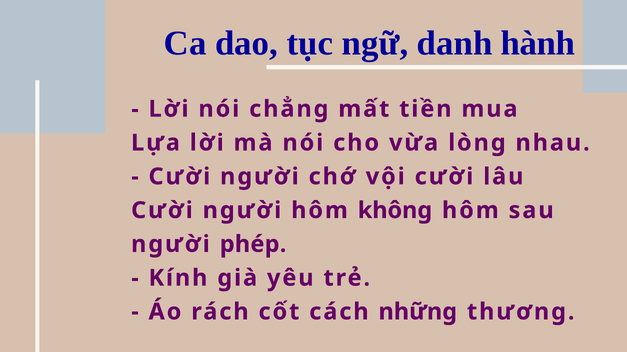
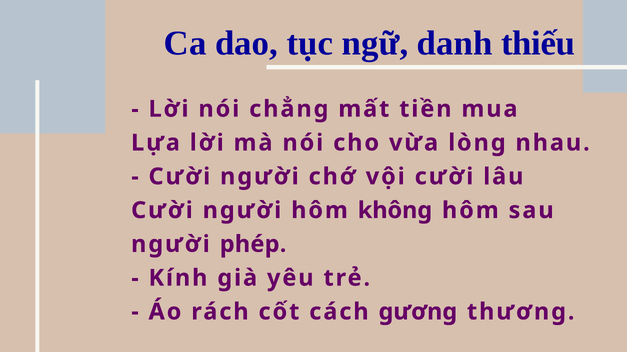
hành: hành -> thiếu
những: những -> gương
